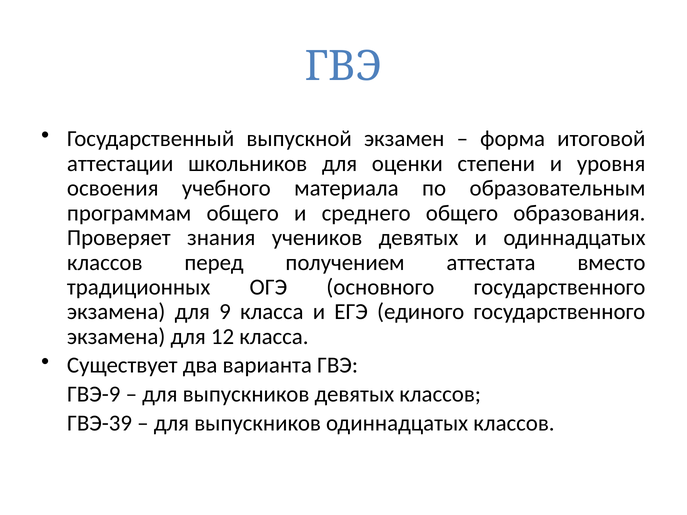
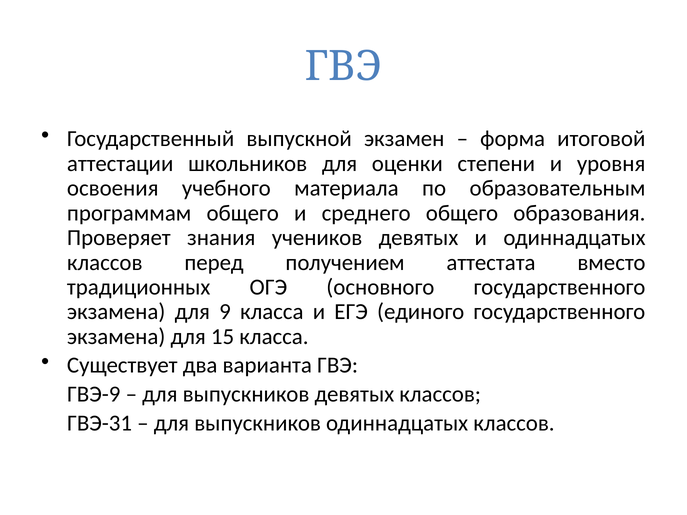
12: 12 -> 15
ГВЭ-39: ГВЭ-39 -> ГВЭ-31
